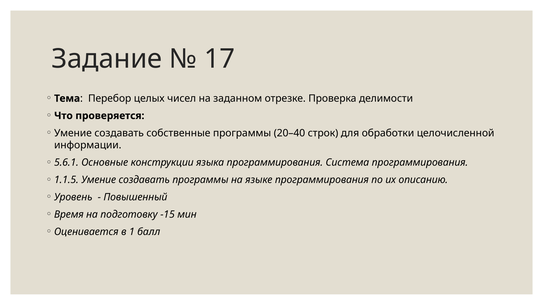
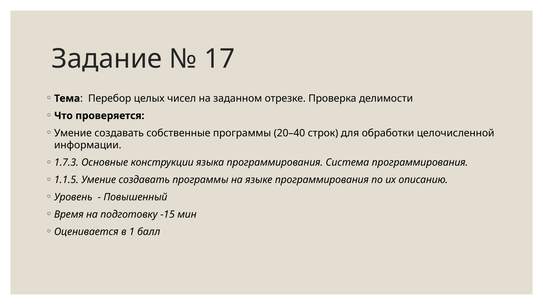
5.6.1: 5.6.1 -> 1.7.3
